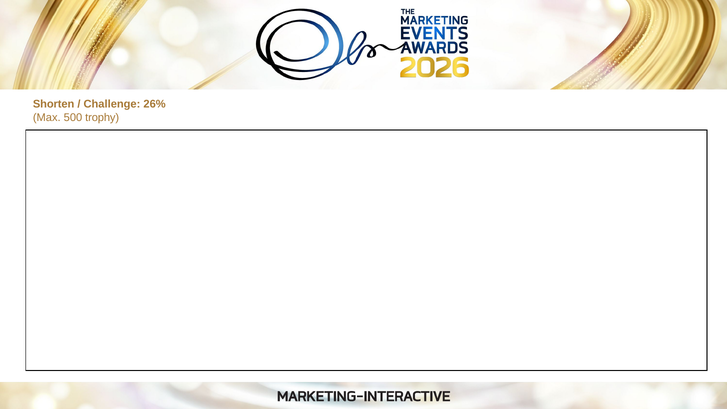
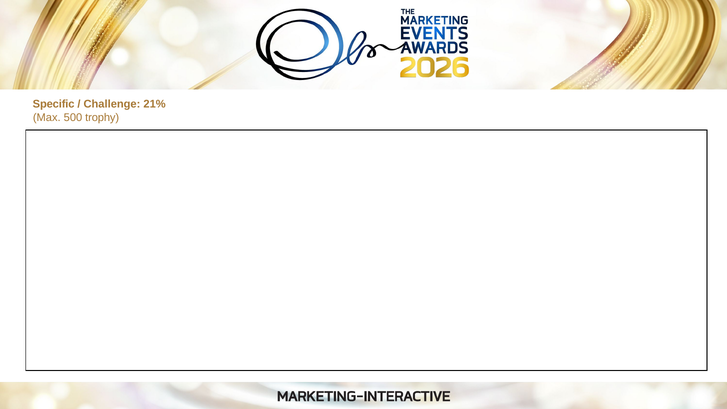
Shorten: Shorten -> Specific
26%: 26% -> 21%
